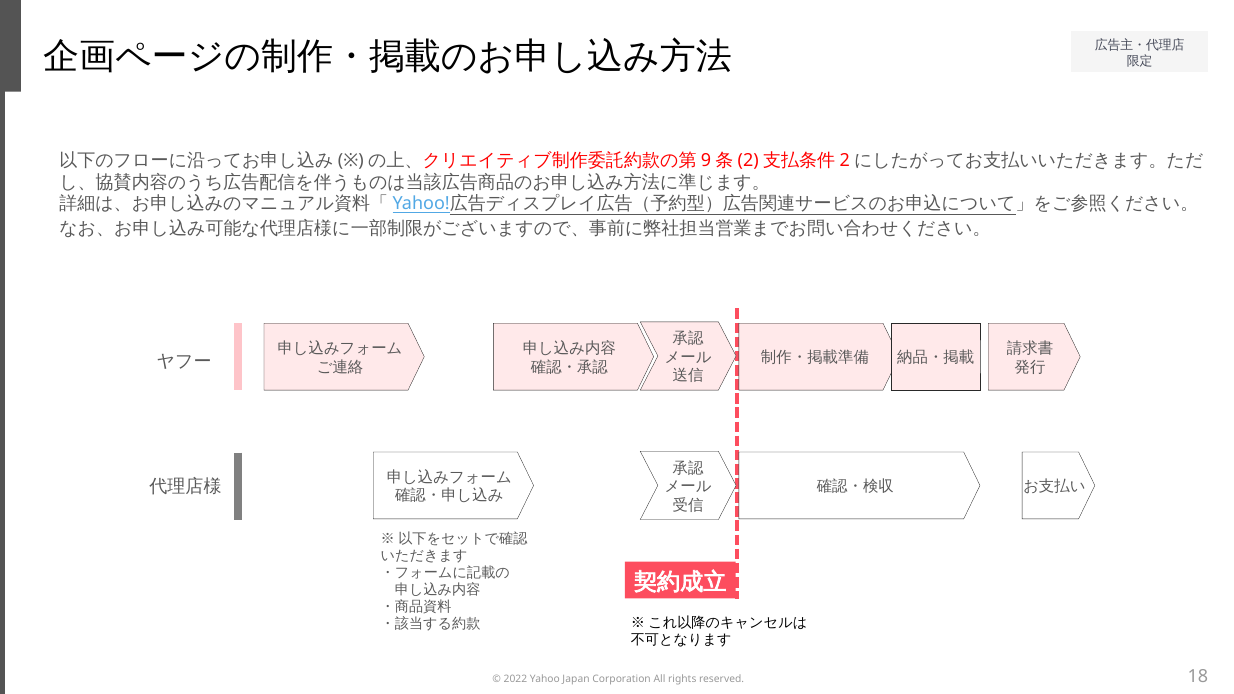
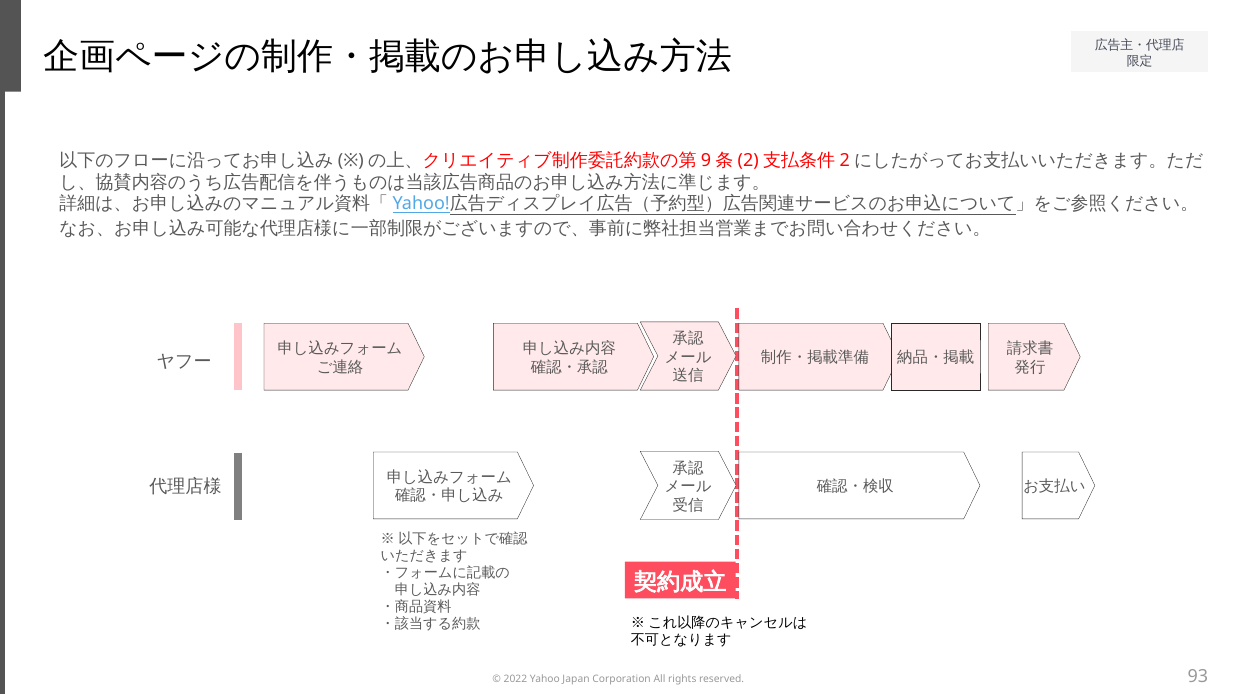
18: 18 -> 93
